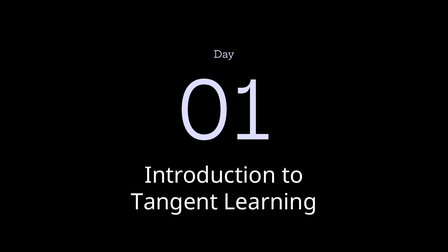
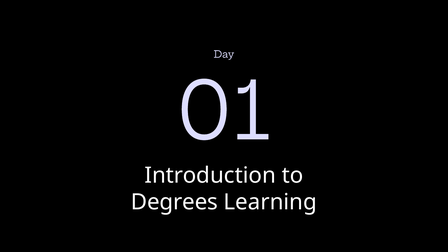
Tangent: Tangent -> Degrees
